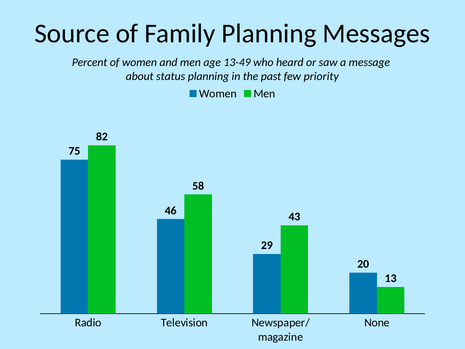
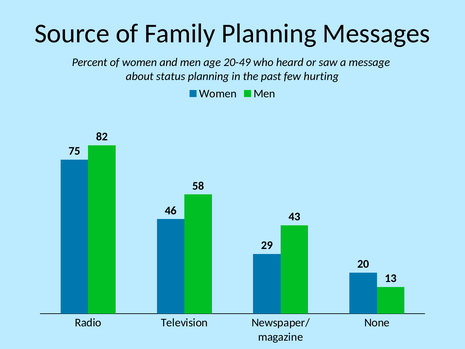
13-49: 13-49 -> 20-49
priority: priority -> hurting
